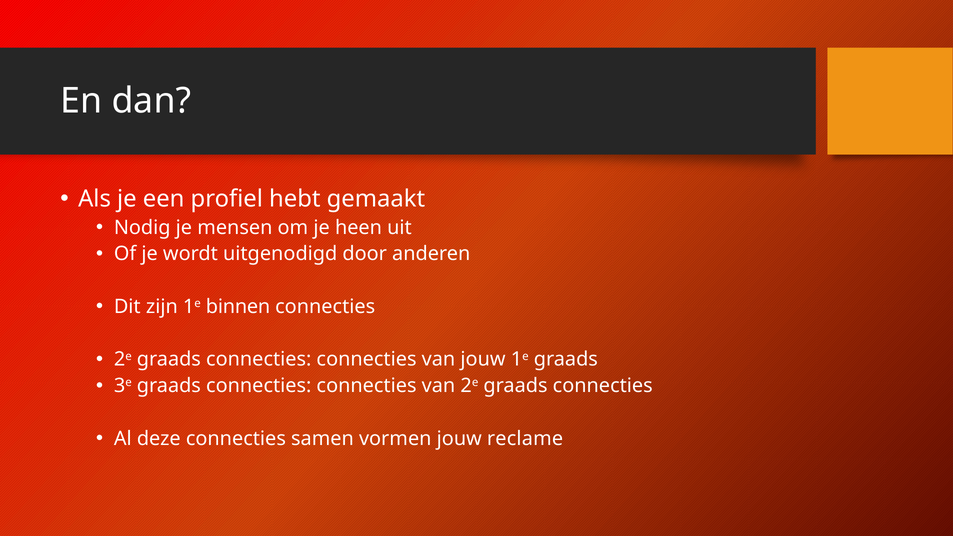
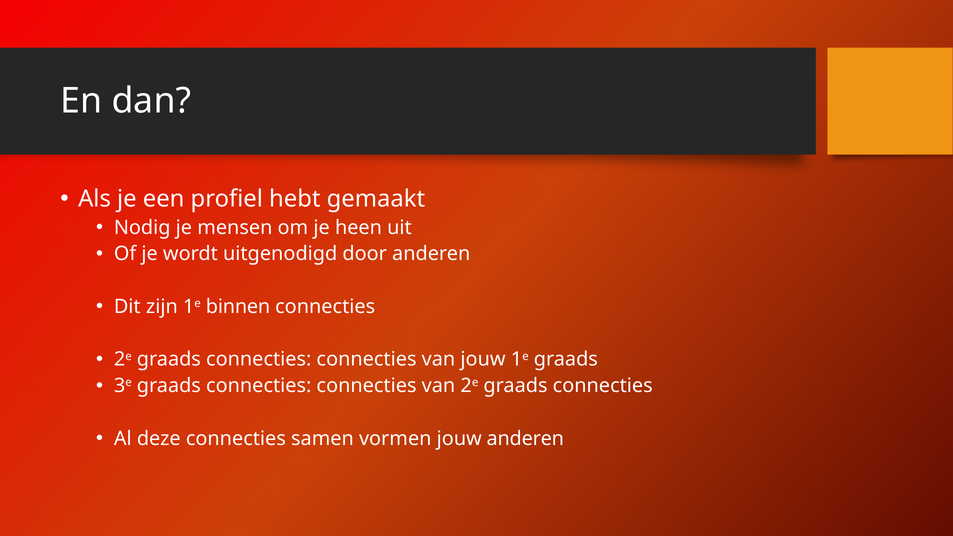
jouw reclame: reclame -> anderen
